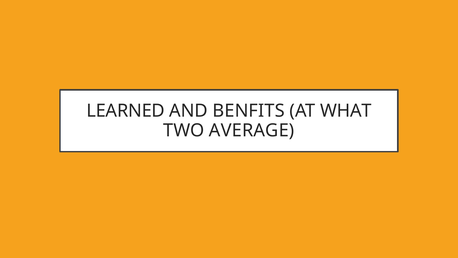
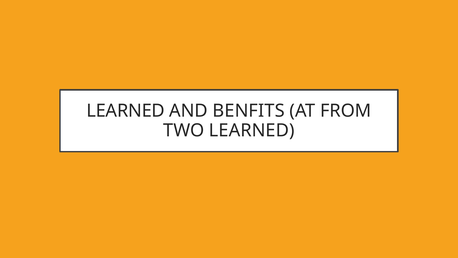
WHAT: WHAT -> FROM
TWO AVERAGE: AVERAGE -> LEARNED
